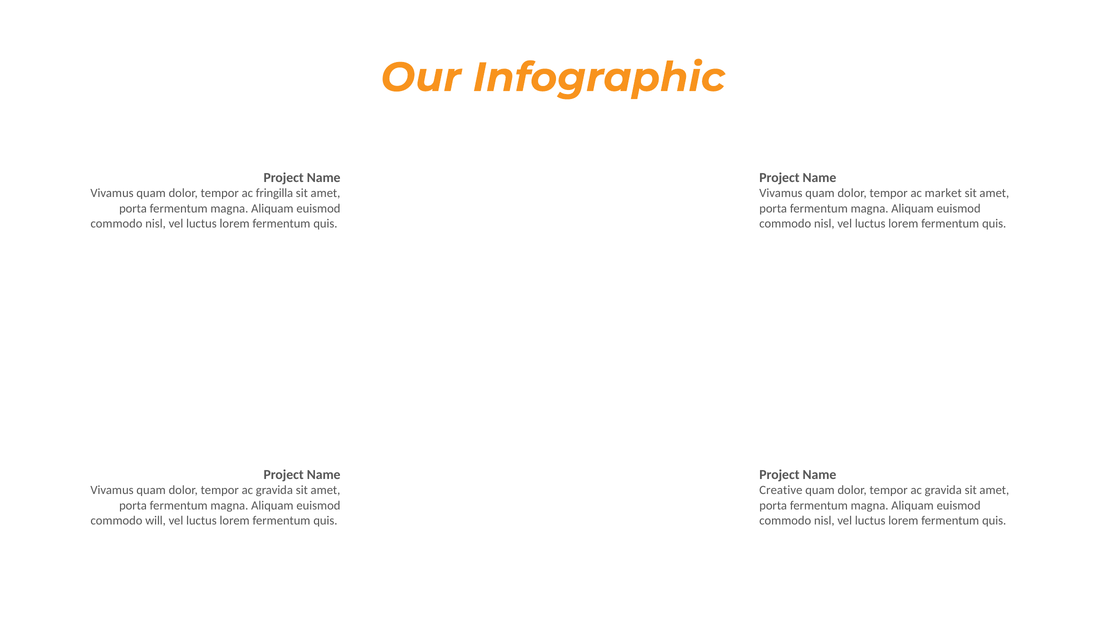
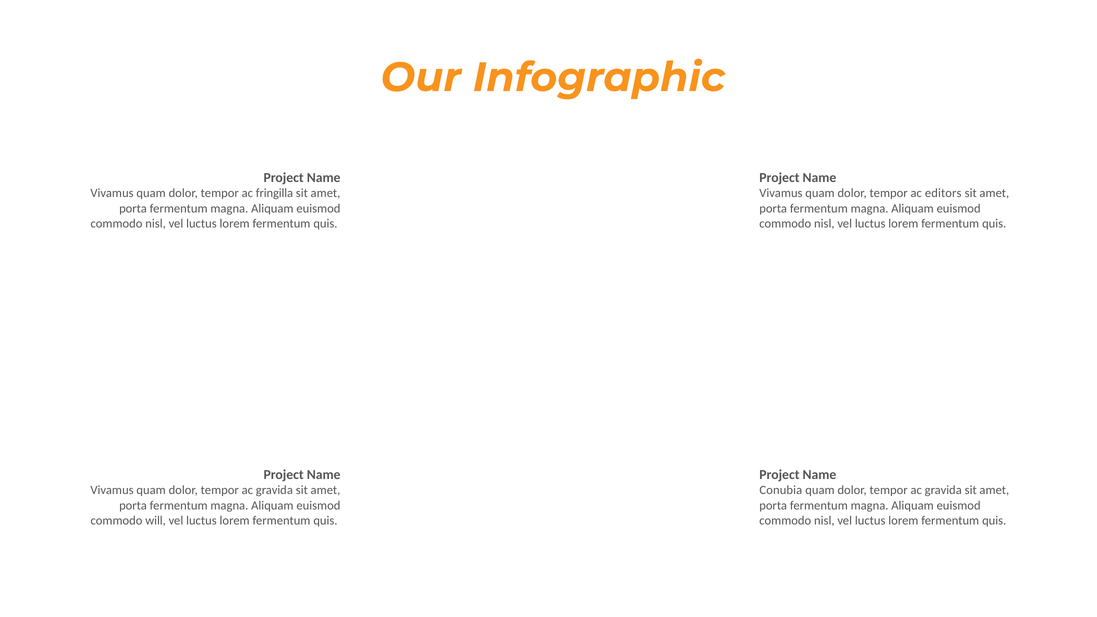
market: market -> editors
Creative: Creative -> Conubia
